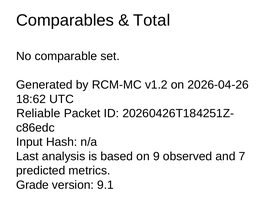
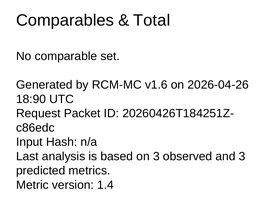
v1.2: v1.2 -> v1.6
18:62: 18:62 -> 18:90
Reliable: Reliable -> Request
on 9: 9 -> 3
and 7: 7 -> 3
Grade: Grade -> Metric
9.1: 9.1 -> 1.4
